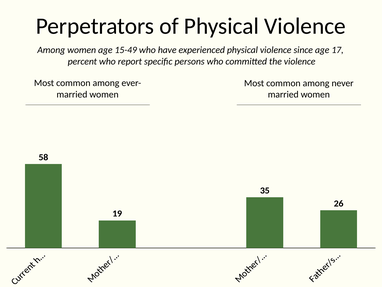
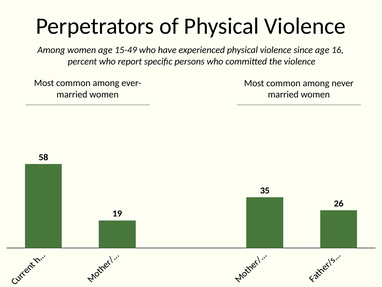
17: 17 -> 16
